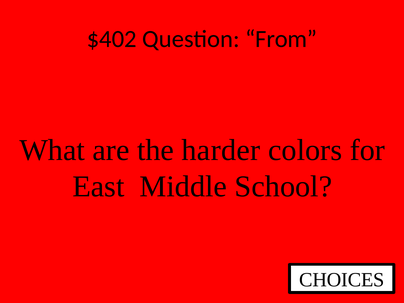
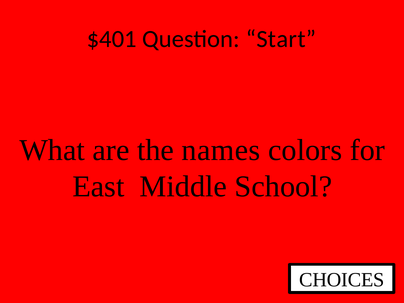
$402: $402 -> $401
From: From -> Start
harder: harder -> names
